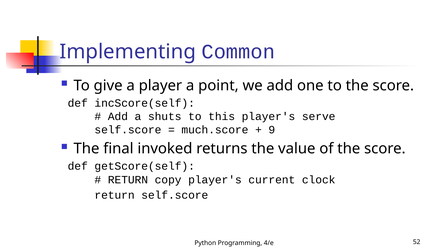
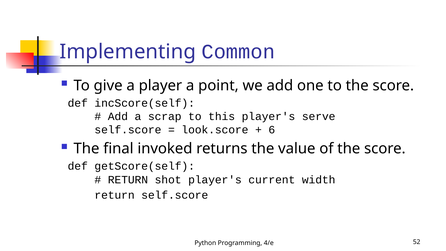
shuts: shuts -> scrap
much.score: much.score -> look.score
9: 9 -> 6
copy: copy -> shot
clock: clock -> width
